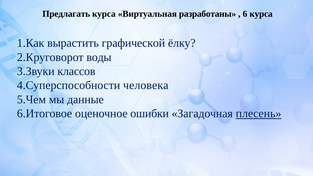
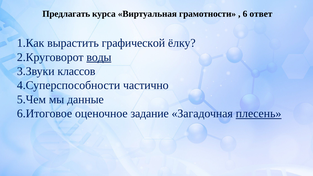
разработаны: разработаны -> грамотности
6 курса: курса -> ответ
воды underline: none -> present
человека: человека -> частично
ошибки: ошибки -> задание
